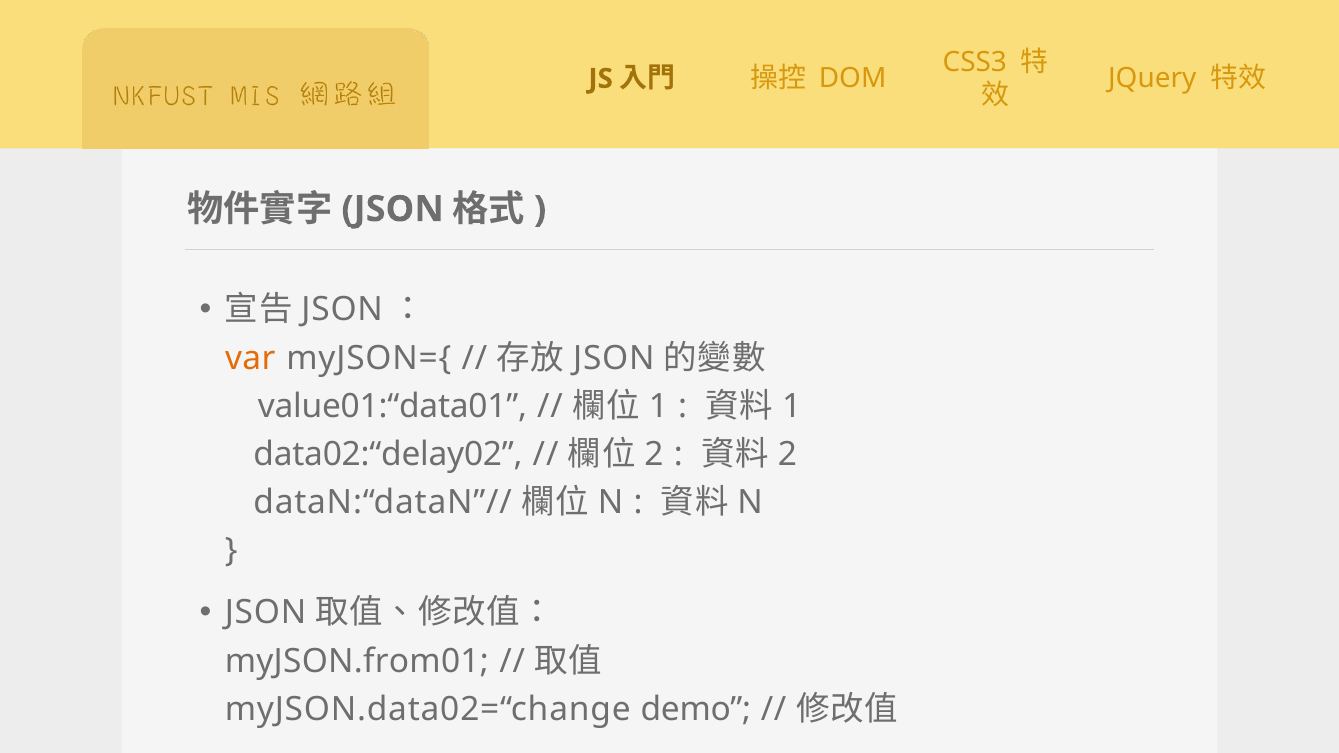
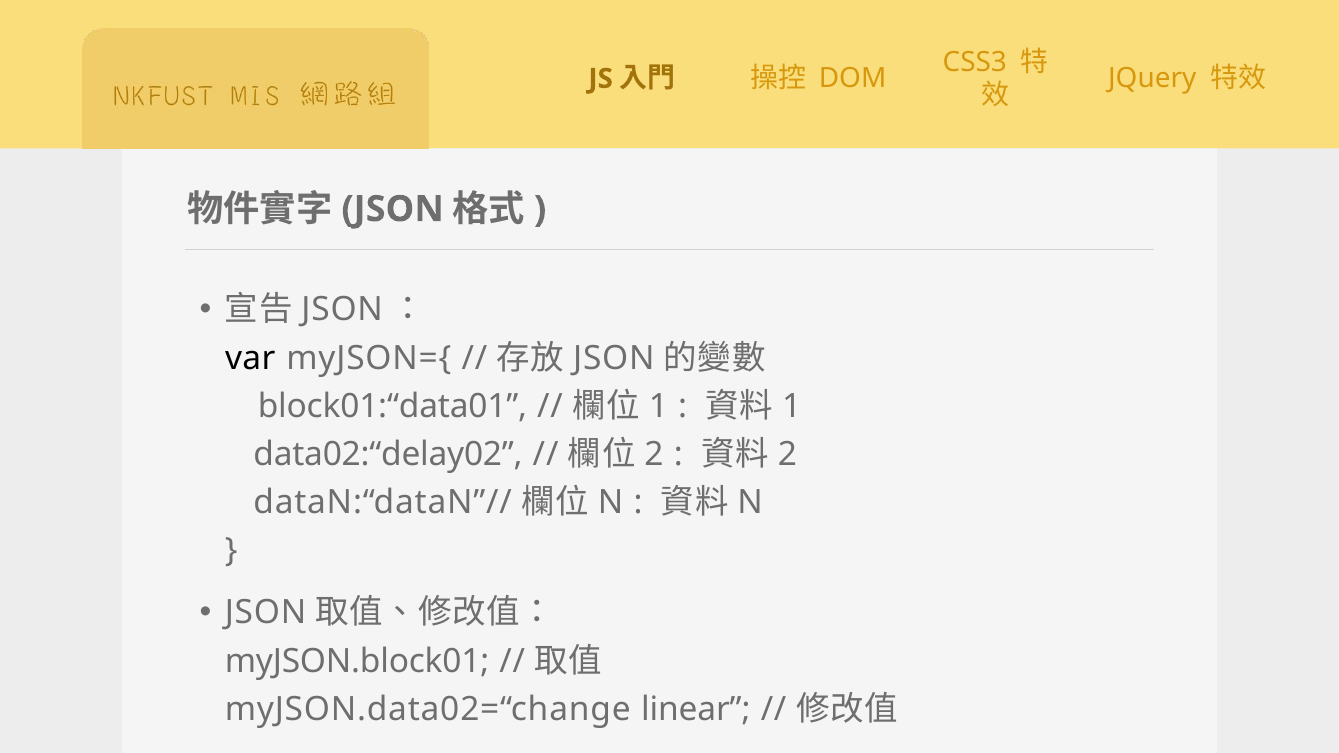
var colour: orange -> black
value01:“data01: value01:“data01 -> block01:“data01
myJSON.from01: myJSON.from01 -> myJSON.block01
demo: demo -> linear
